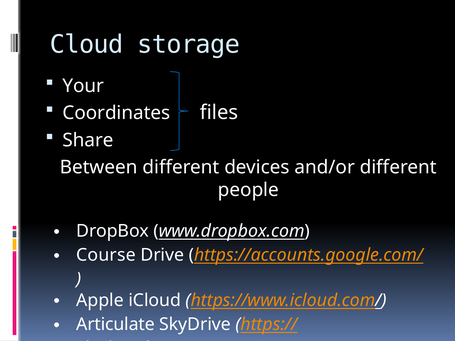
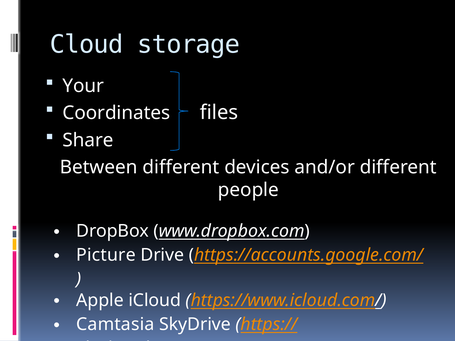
Course: Course -> Picture
Articulate: Articulate -> Camtasia
